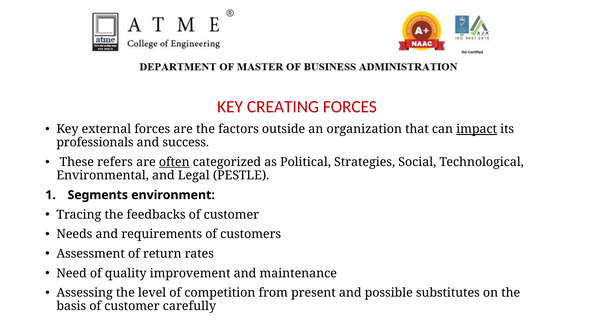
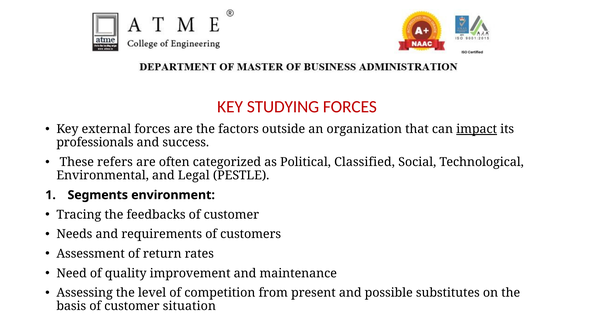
CREATING: CREATING -> STUDYING
often underline: present -> none
Strategies: Strategies -> Classified
carefully: carefully -> situation
